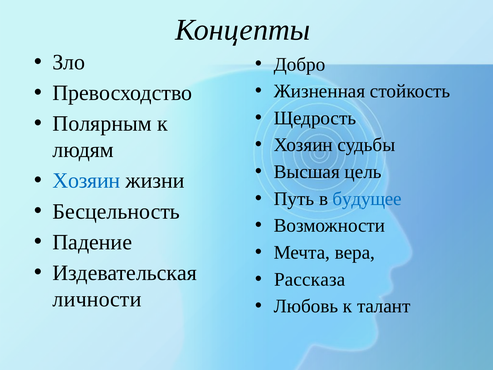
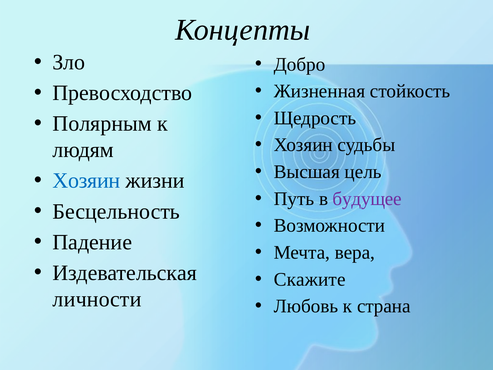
будущее colour: blue -> purple
Рассказа: Рассказа -> Скажите
талант: талант -> страна
